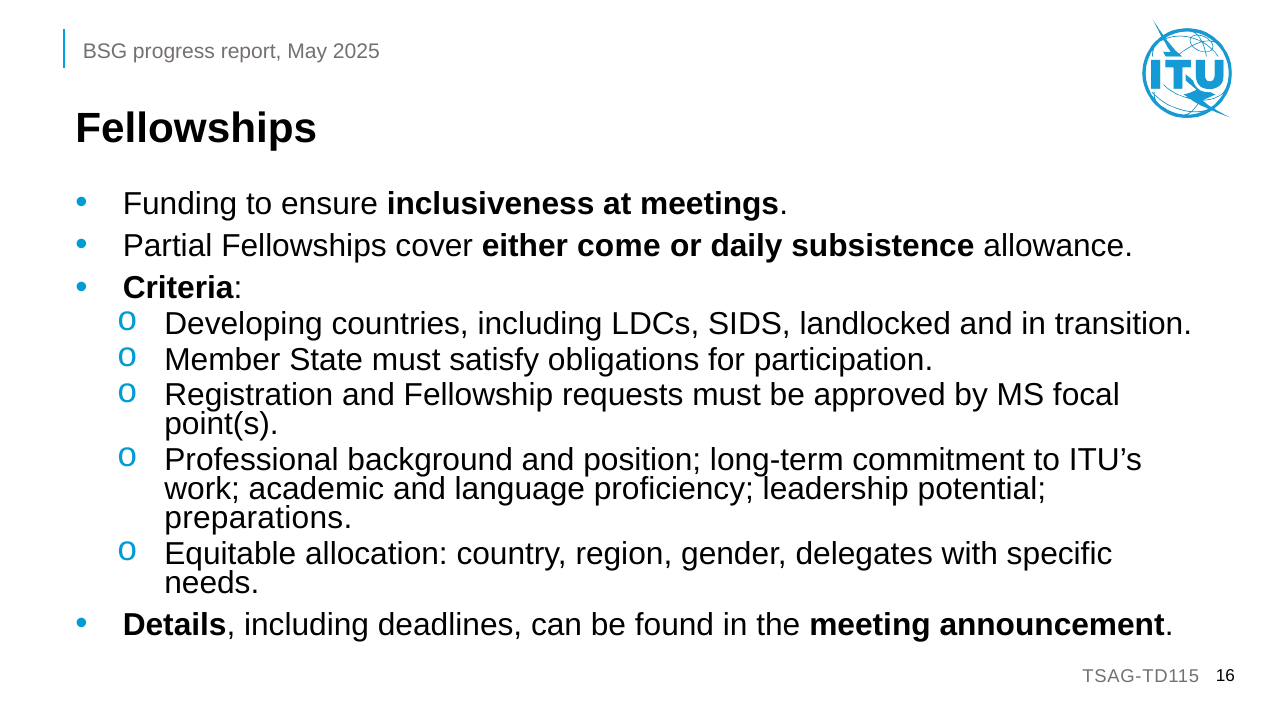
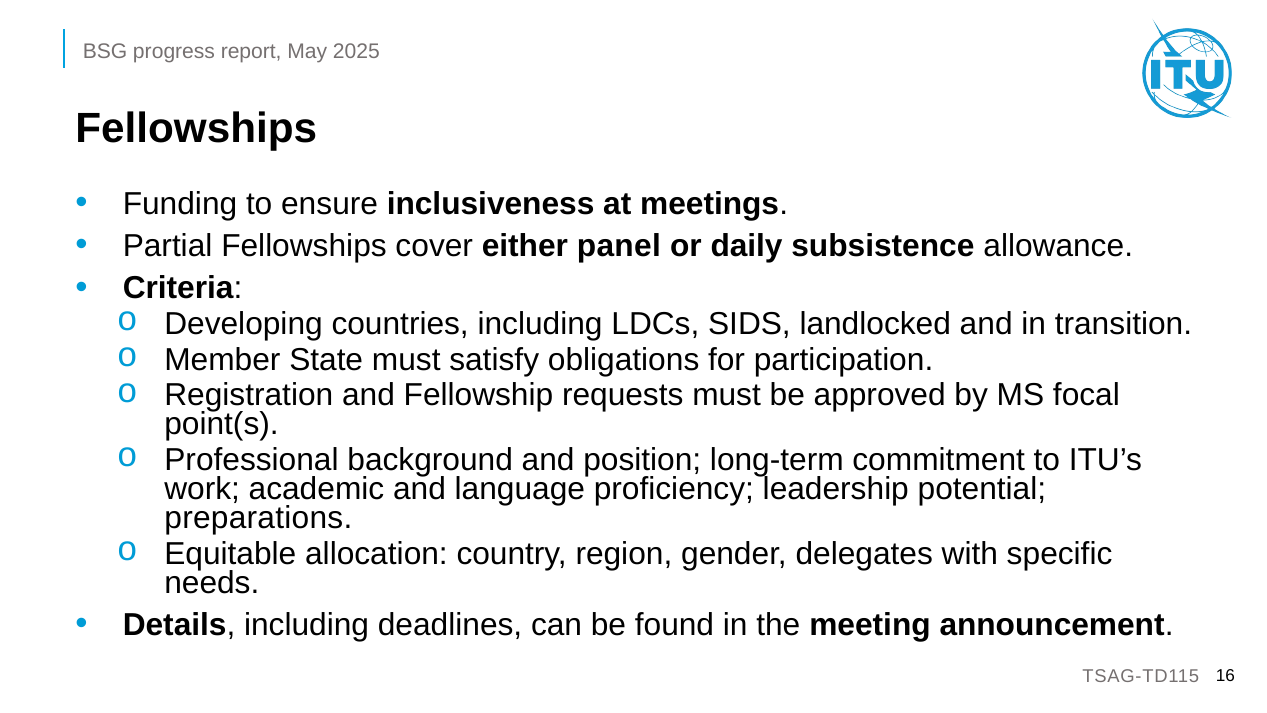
come: come -> panel
